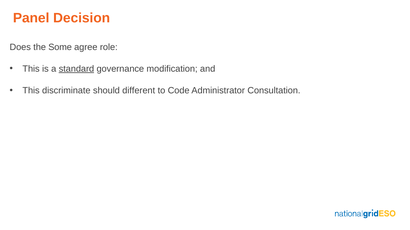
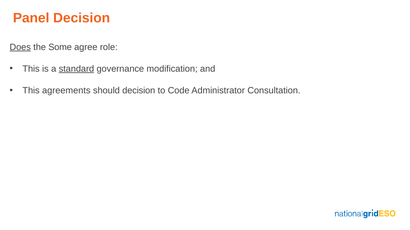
Does underline: none -> present
discriminate: discriminate -> agreements
should different: different -> decision
